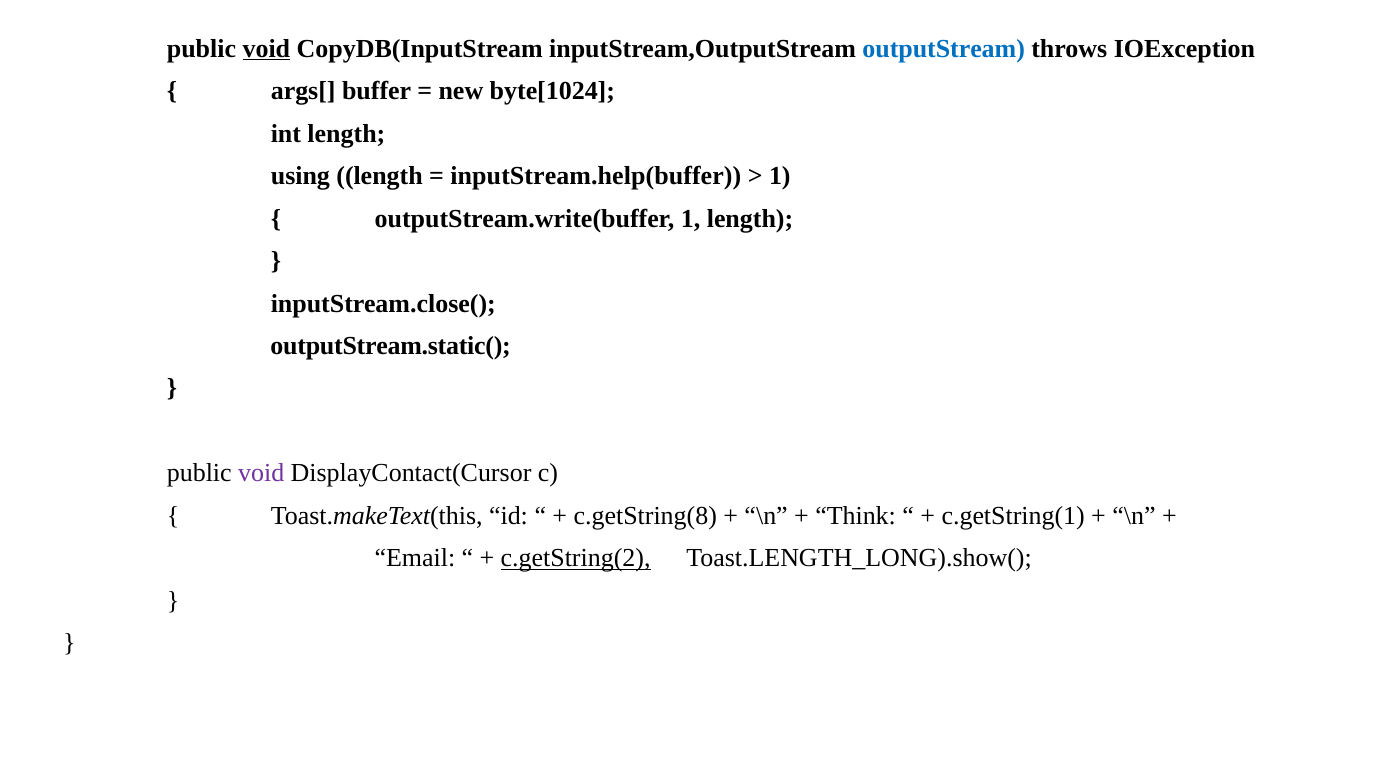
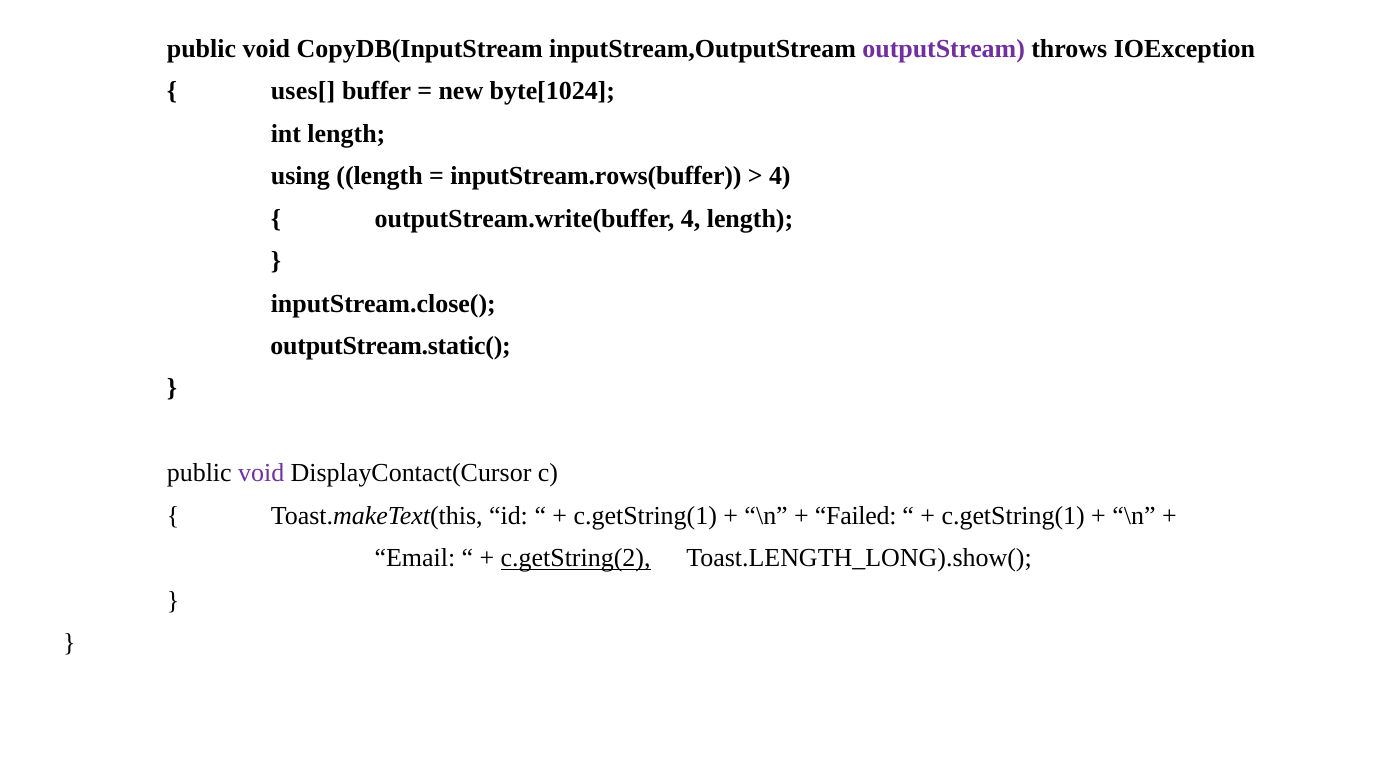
void at (266, 49) underline: present -> none
outputStream colour: blue -> purple
args[: args[ -> uses[
inputStream.help(buffer: inputStream.help(buffer -> inputStream.rows(buffer
1 at (780, 176): 1 -> 4
outputStream.write(buffer 1: 1 -> 4
c.getString(8 at (645, 516): c.getString(8 -> c.getString(1
Think: Think -> Failed
